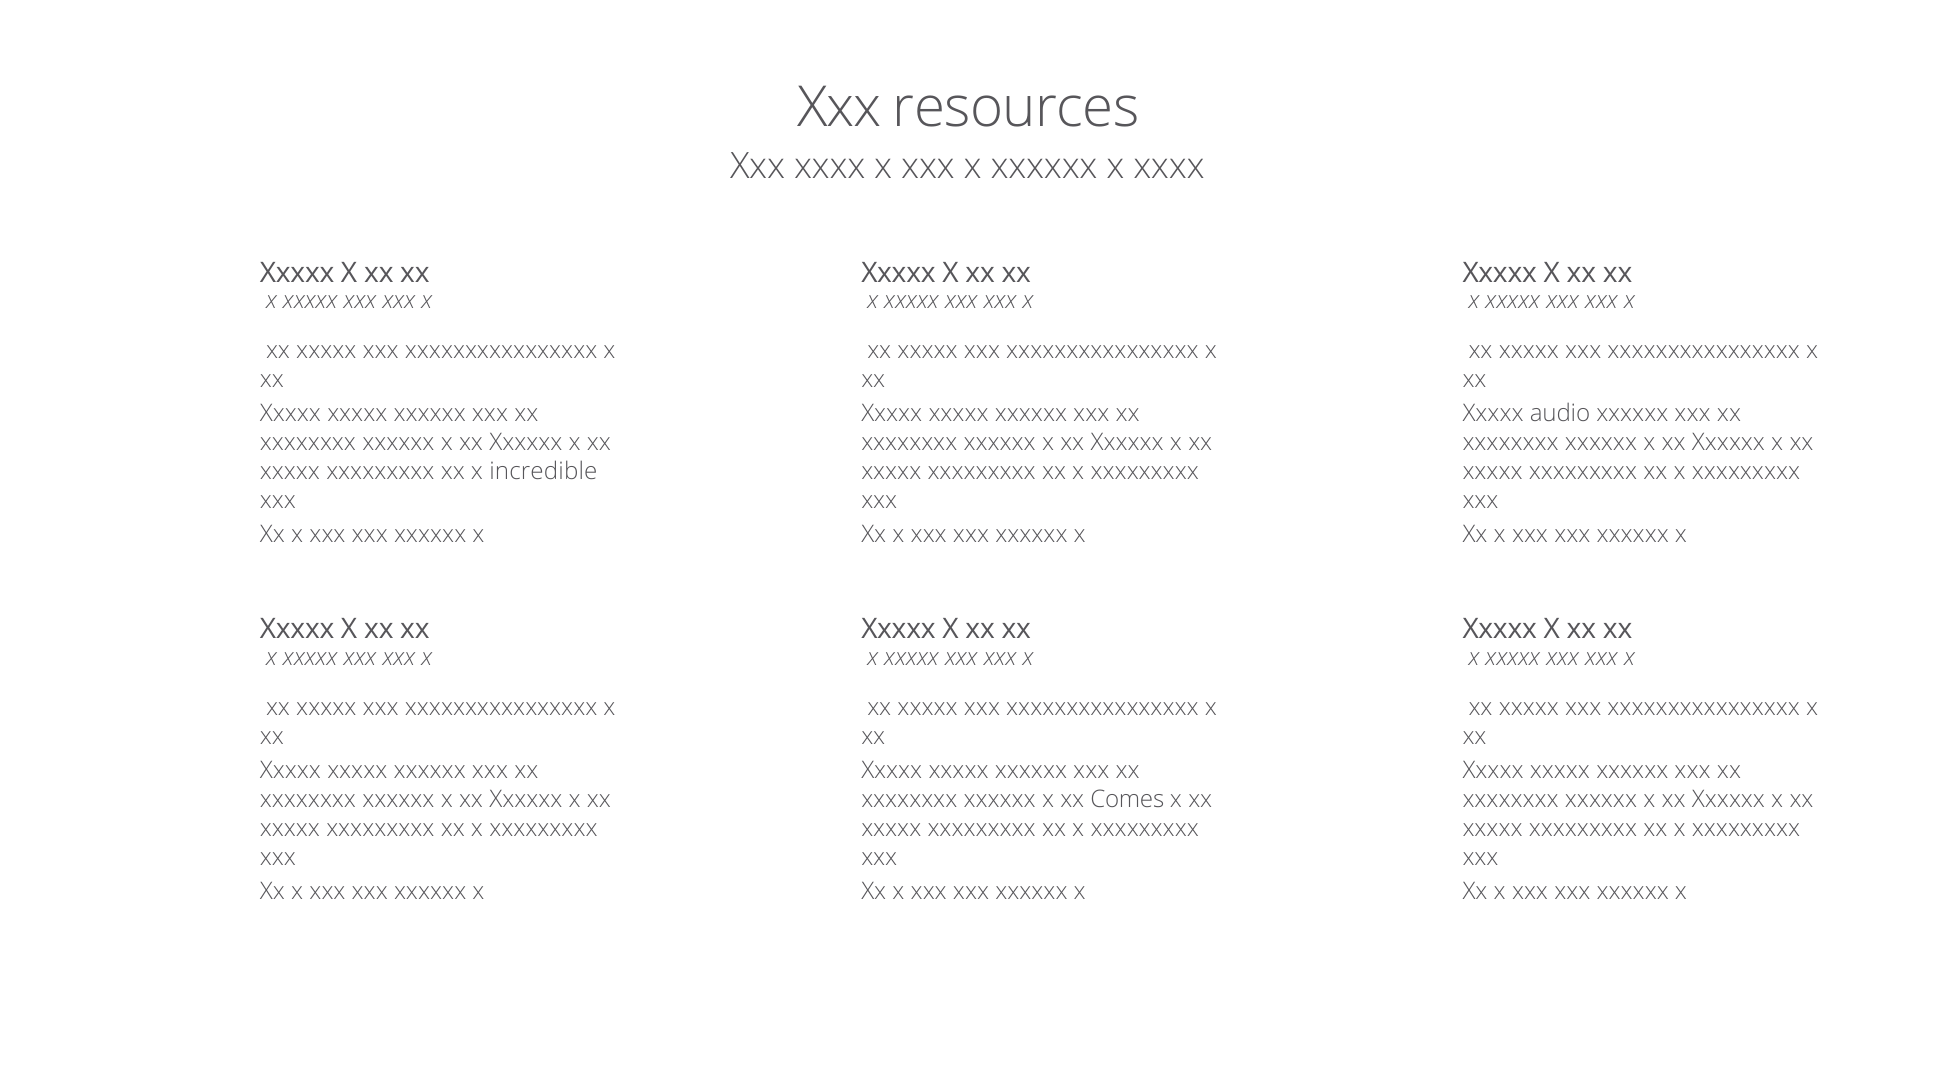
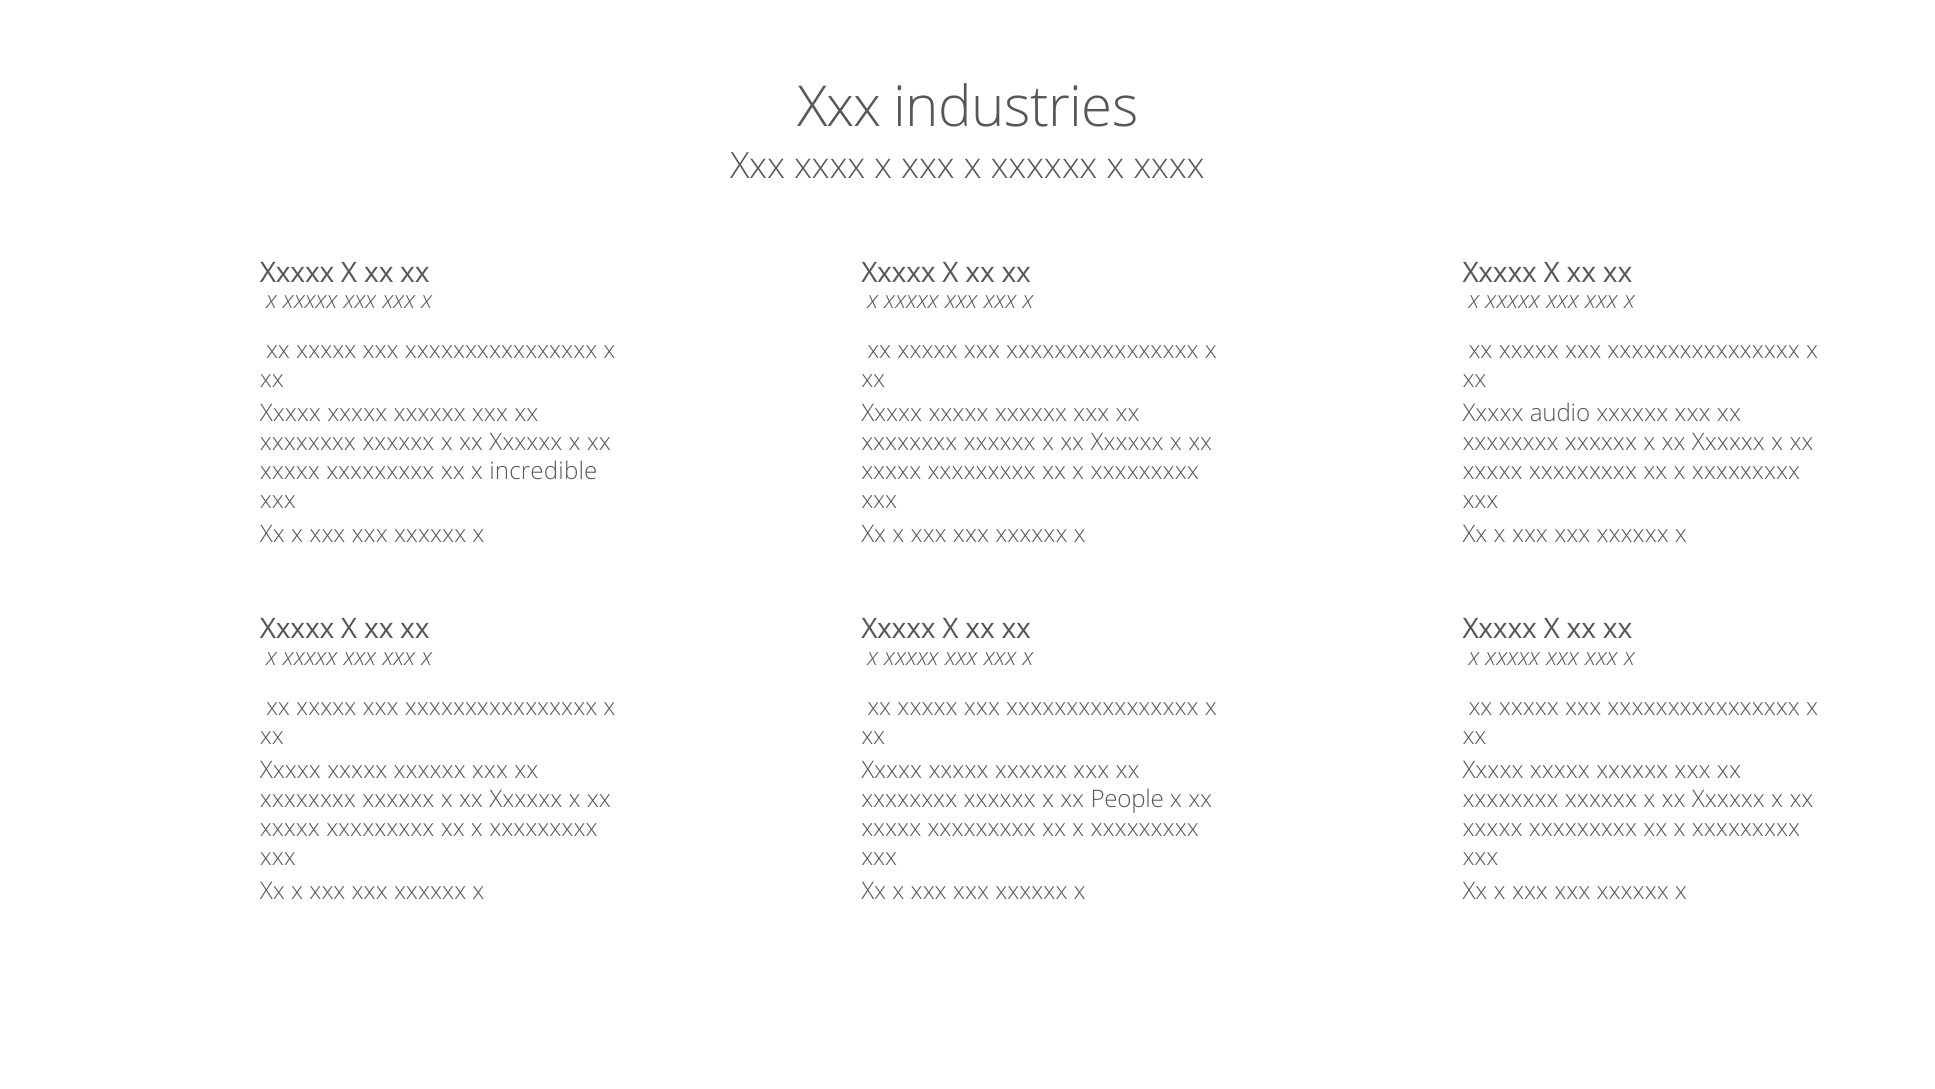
resources: resources -> industries
Comes: Comes -> People
